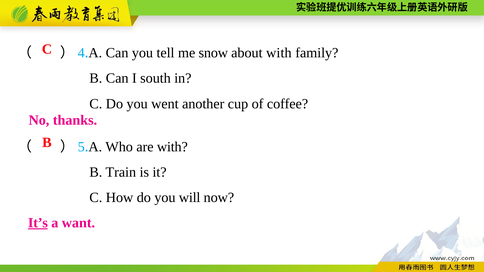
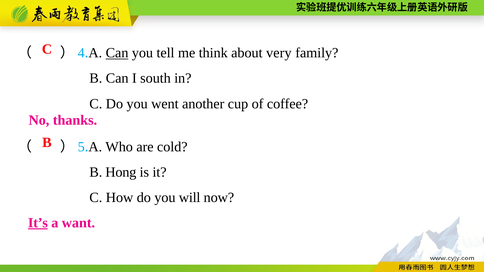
Can at (117, 53) underline: none -> present
snow: snow -> think
about with: with -> very
are with: with -> cold
Train: Train -> Hong
